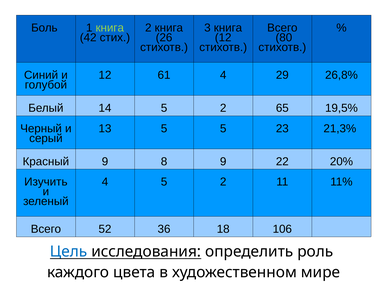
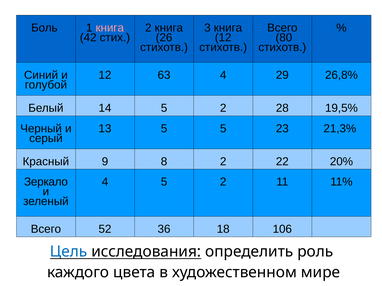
книга at (110, 28) colour: light green -> pink
61: 61 -> 63
65: 65 -> 28
8 9: 9 -> 2
Изучить: Изучить -> Зеркало
